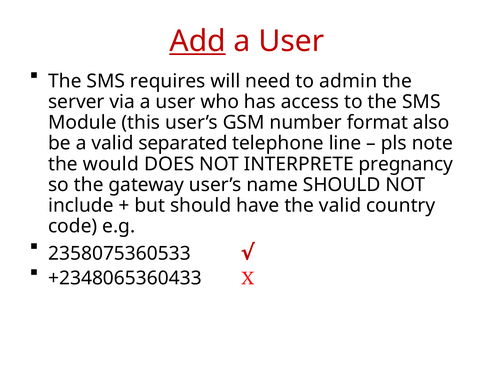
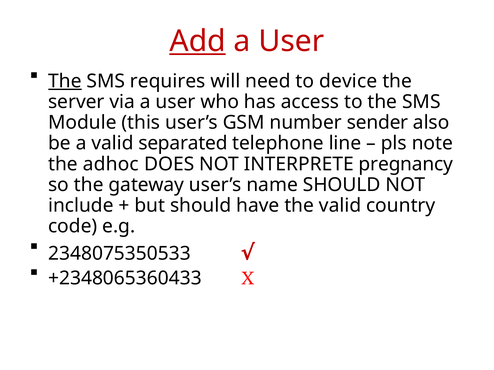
The at (65, 81) underline: none -> present
admin: admin -> device
format: format -> sender
would: would -> adhoc
2358075360533: 2358075360533 -> 2348075350533
